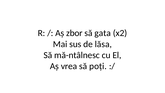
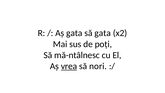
Aș zbor: zbor -> gata
lăsa: lăsa -> poți
vrea underline: none -> present
poți: poți -> nori
